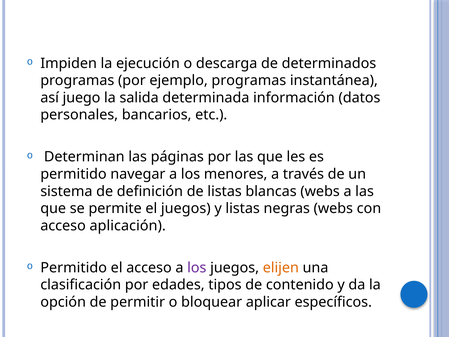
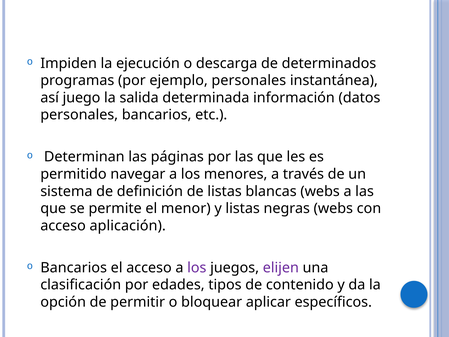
ejemplo programas: programas -> personales
el juegos: juegos -> menor
o Permitido: Permitido -> Bancarios
elijen colour: orange -> purple
